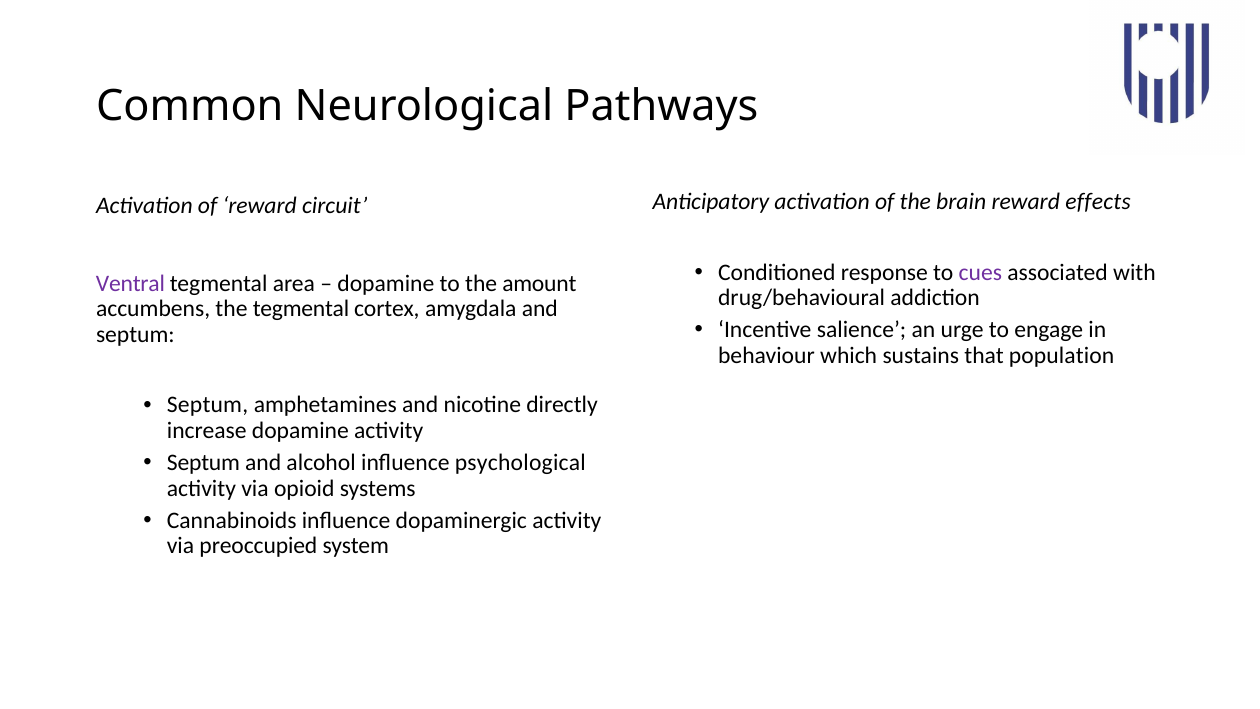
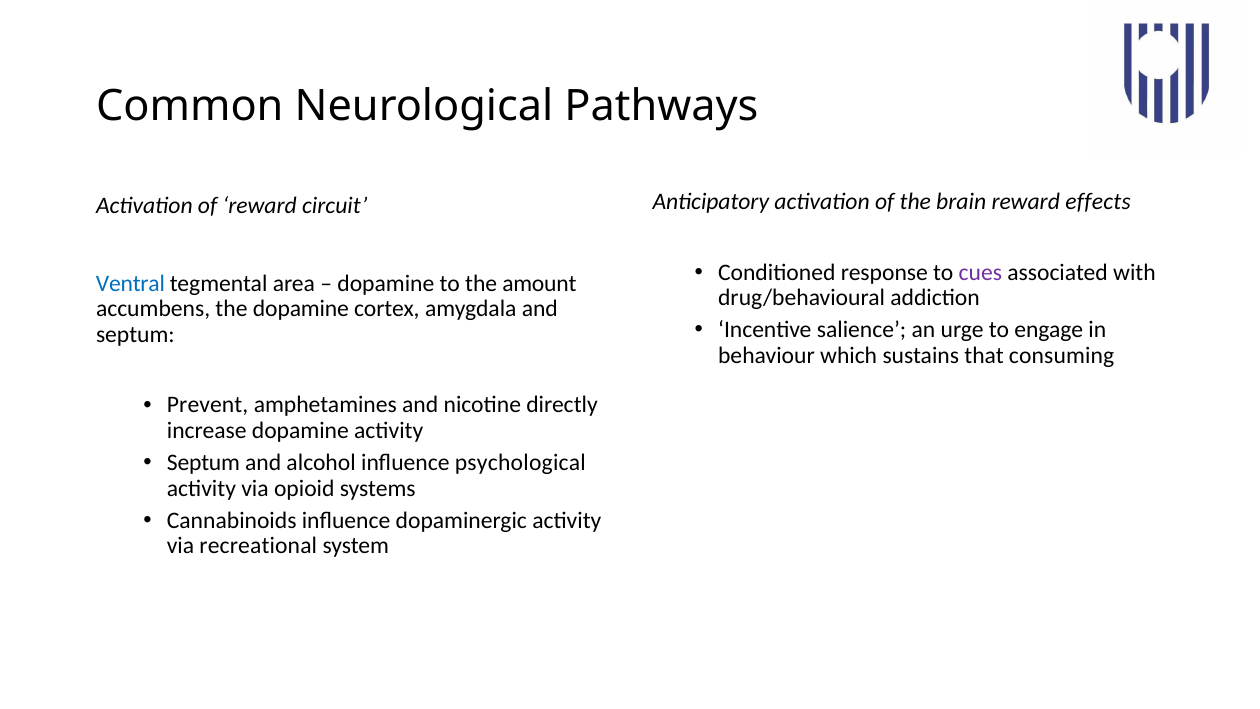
Ventral colour: purple -> blue
the tegmental: tegmental -> dopamine
population: population -> consuming
Septum at (208, 405): Septum -> Prevent
preoccupied: preoccupied -> recreational
